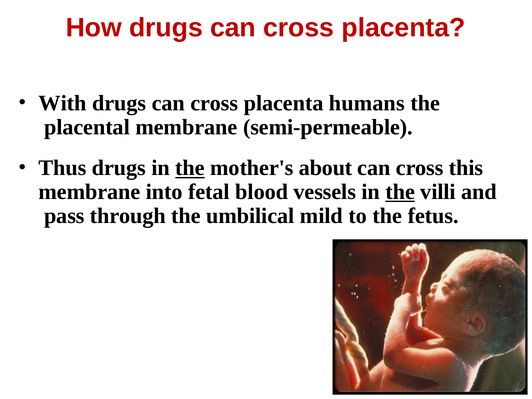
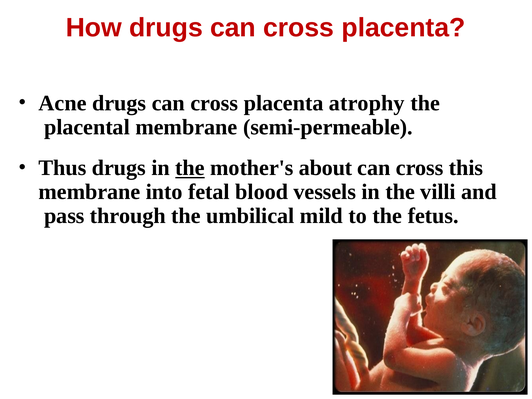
With: With -> Acne
humans: humans -> atrophy
the at (400, 192) underline: present -> none
